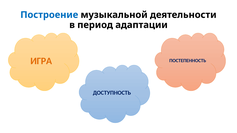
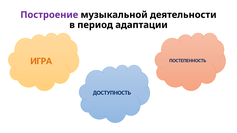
Построение colour: blue -> purple
